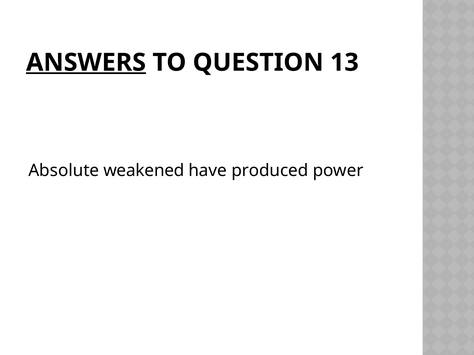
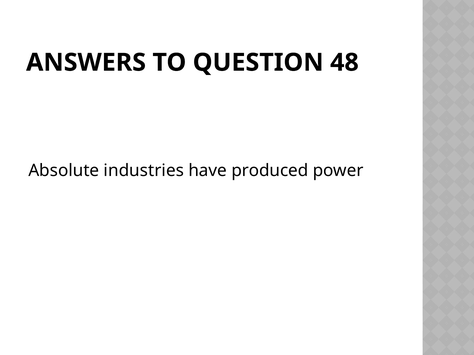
ANSWERS underline: present -> none
13: 13 -> 48
weakened: weakened -> industries
